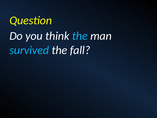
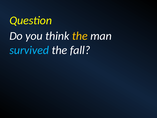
the at (80, 36) colour: light blue -> yellow
